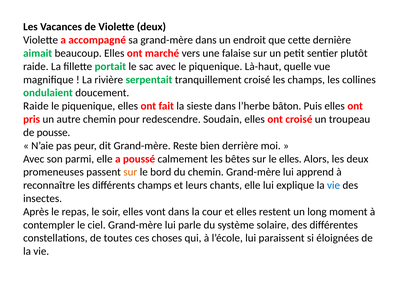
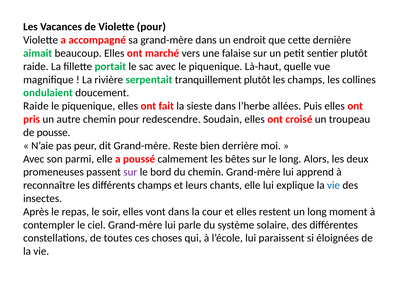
Violette deux: deux -> pour
tranquillement croisé: croisé -> plutôt
bâton: bâton -> allées
le elles: elles -> long
sur at (130, 172) colour: orange -> purple
